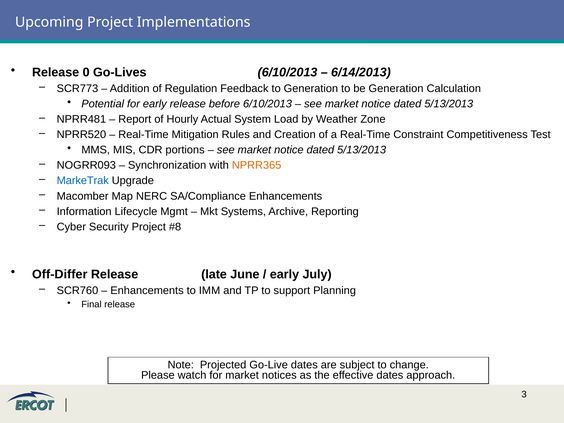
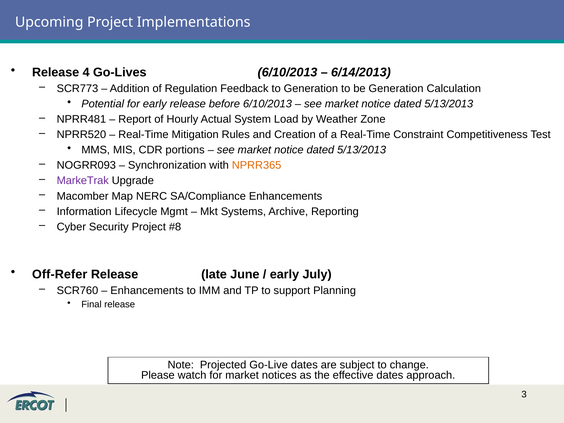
0: 0 -> 4
MarkeTrak colour: blue -> purple
Off-Differ: Off-Differ -> Off-Refer
